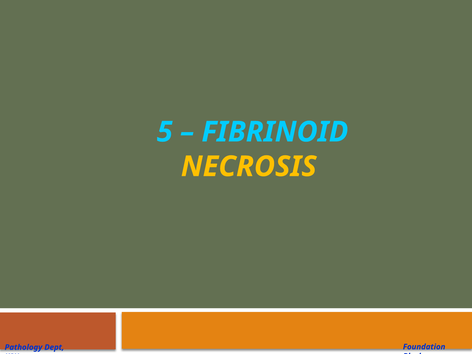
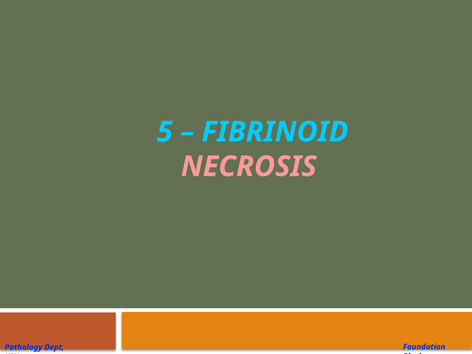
NECROSIS colour: yellow -> pink
